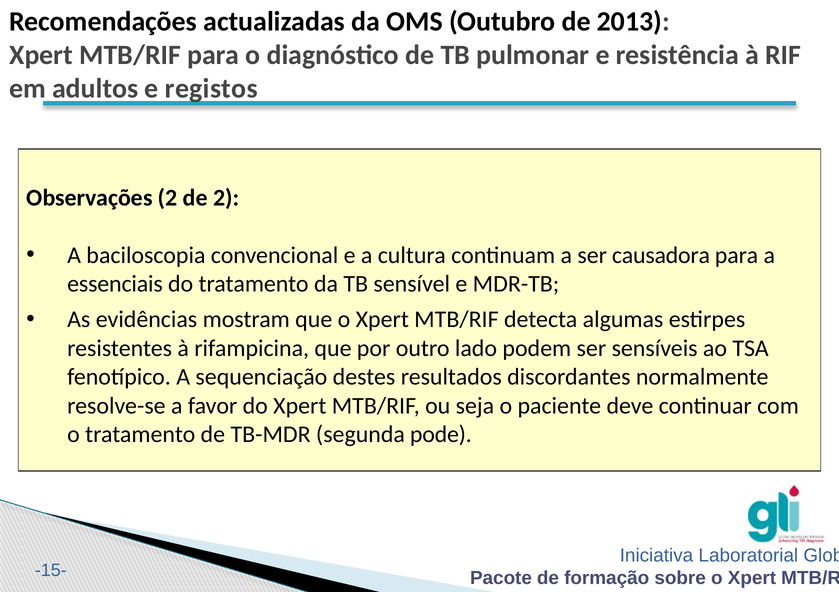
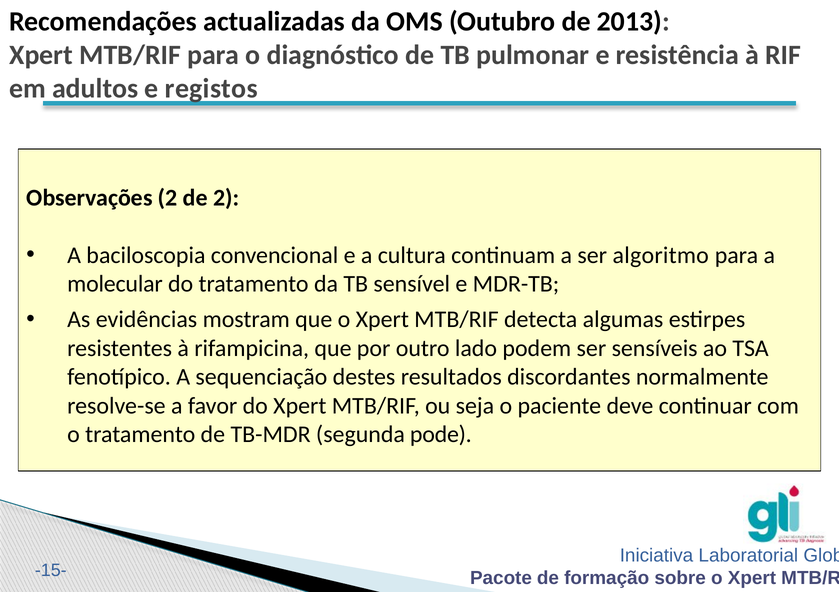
causadora: causadora -> algoritmo
essenciais: essenciais -> molecular
